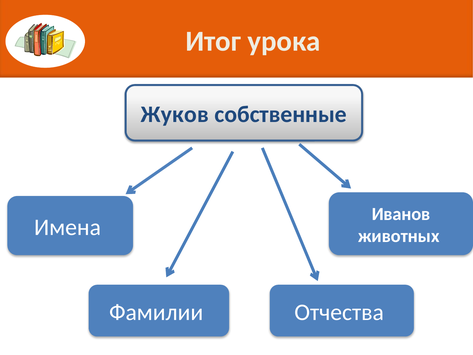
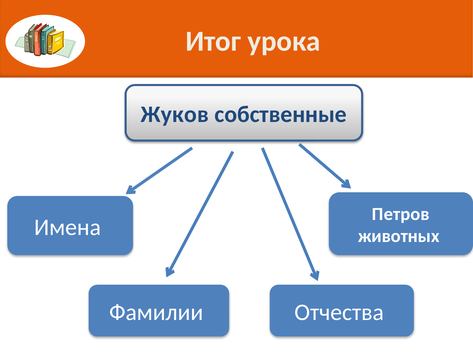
Иванов: Иванов -> Петров
